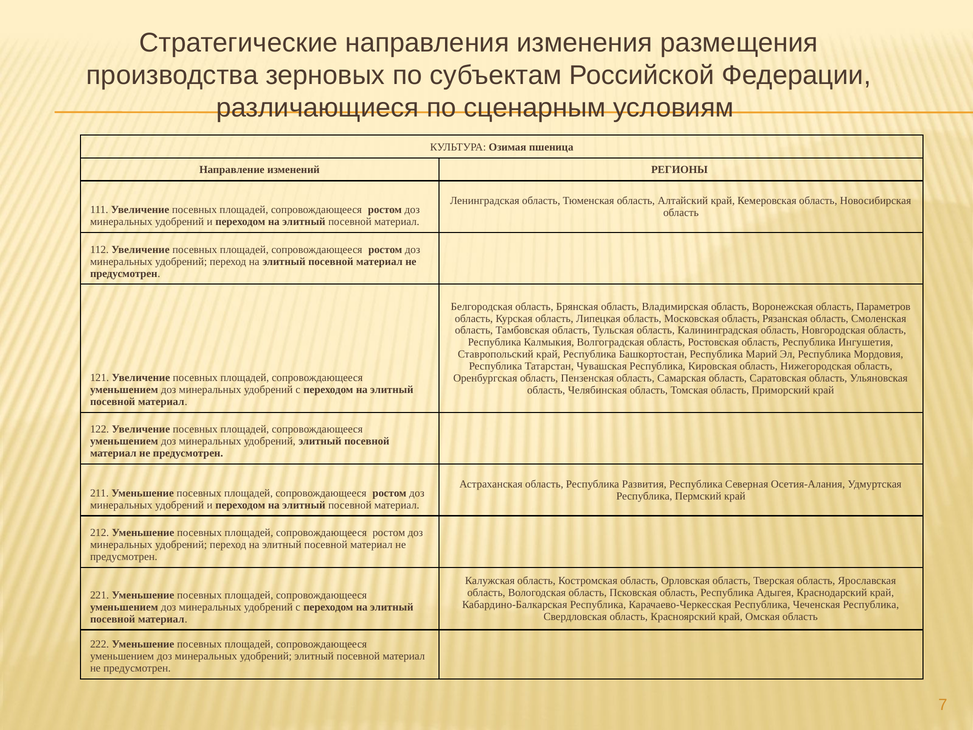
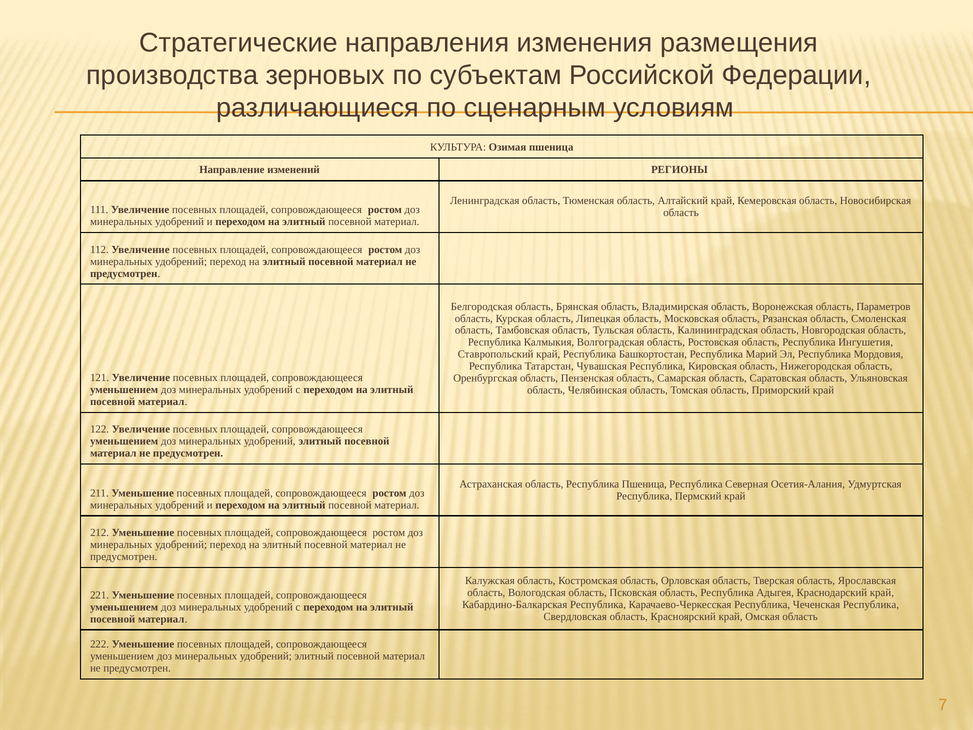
Республика Развития: Развития -> Пшеница
